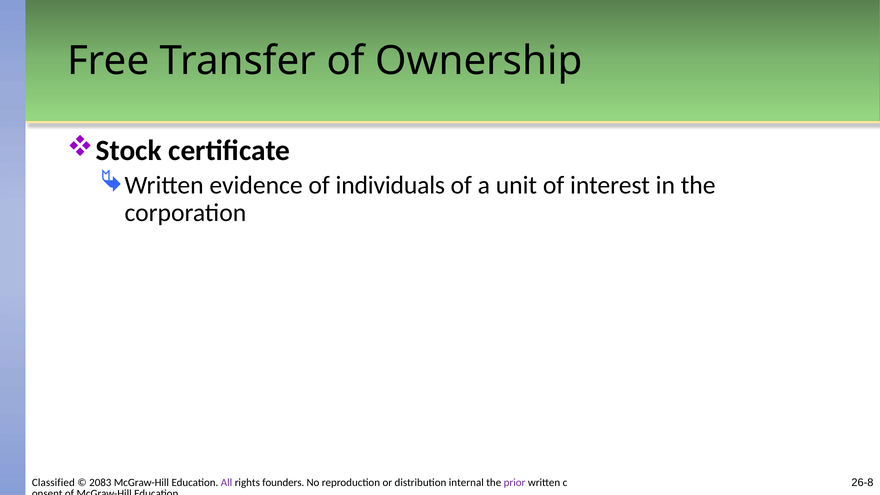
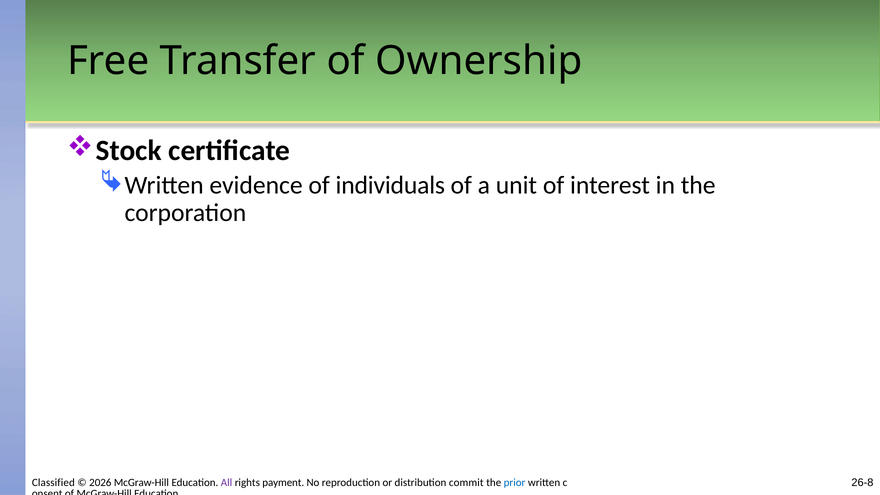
2083: 2083 -> 2026
founders: founders -> payment
internal: internal -> commit
prior colour: purple -> blue
